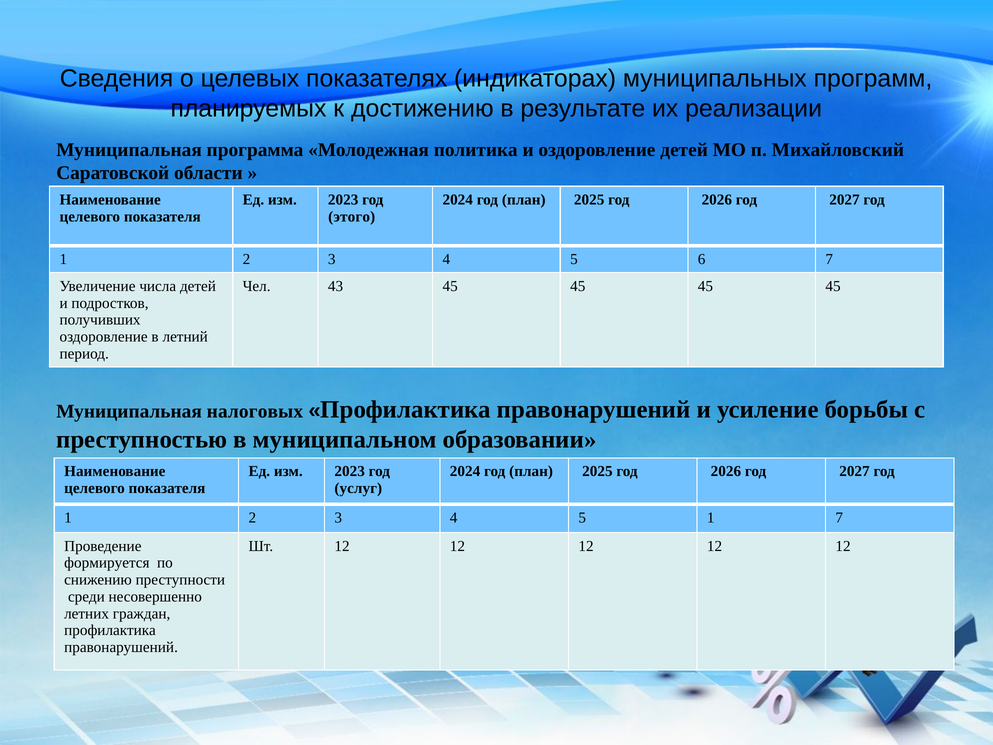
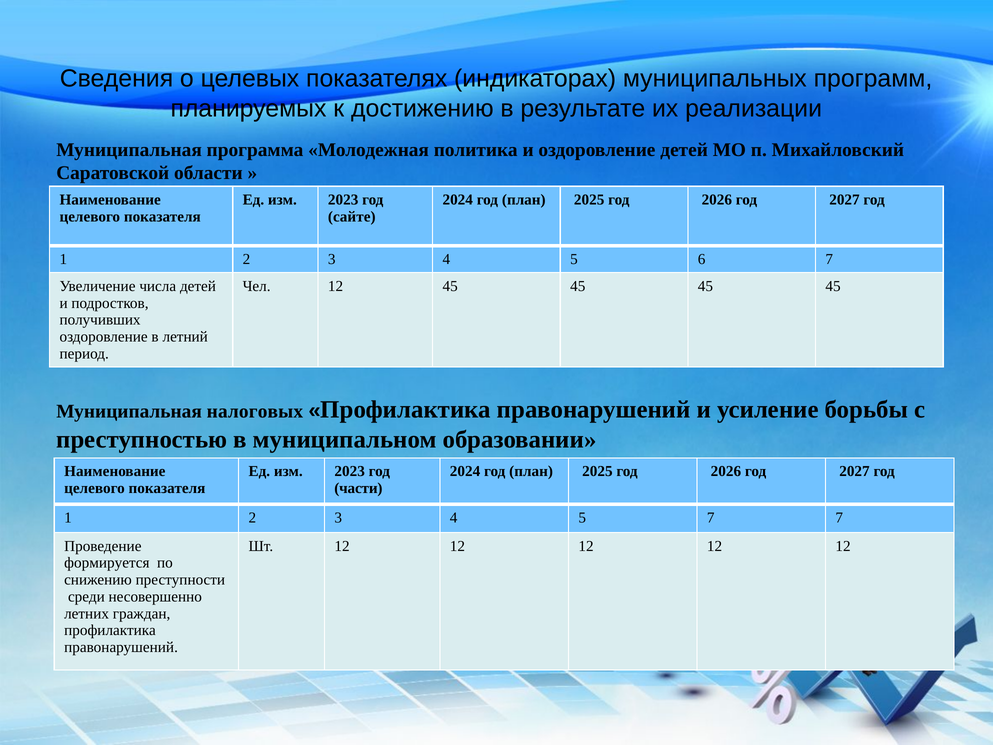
этого: этого -> сайте
Чел 43: 43 -> 12
услуг: услуг -> части
5 1: 1 -> 7
